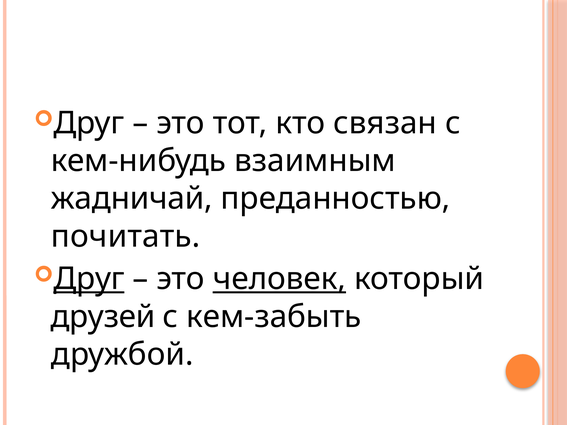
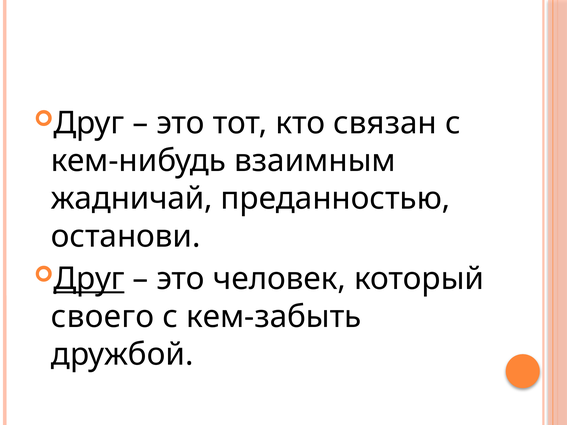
почитать: почитать -> останови
человек underline: present -> none
друзей: друзей -> своего
